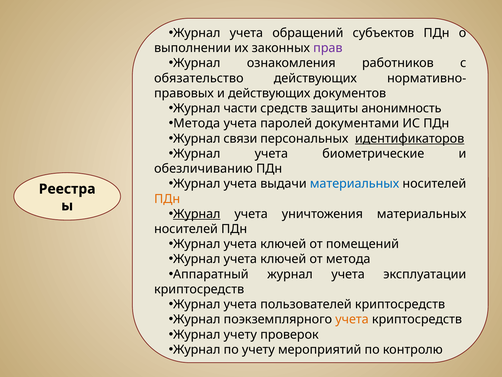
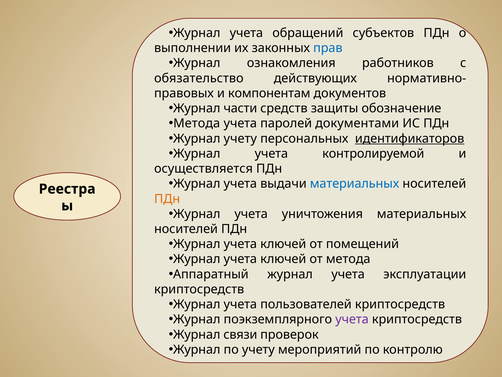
прав colour: purple -> blue
и действующих: действующих -> компонентам
анонимность: анонимность -> обозначение
Журнал связи: связи -> учету
биометрические: биометрические -> контролируемой
обезличиванию: обезличиванию -> осуществляется
Журнал at (197, 214) underline: present -> none
учета at (352, 319) colour: orange -> purple
Журнал учету: учету -> связи
